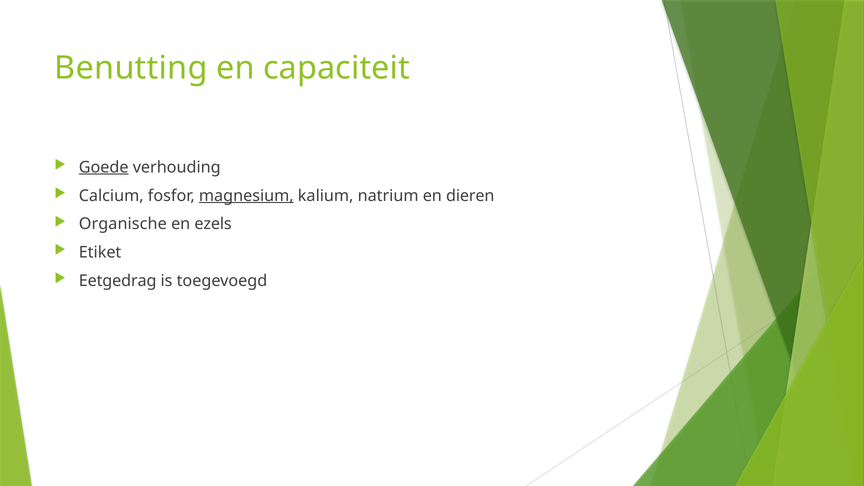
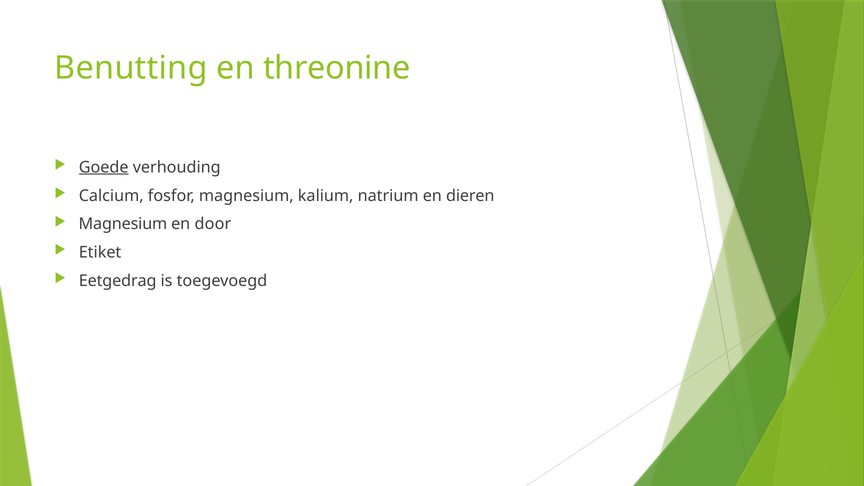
capaciteit: capaciteit -> threonine
magnesium at (246, 196) underline: present -> none
Organische at (123, 224): Organische -> Magnesium
ezels: ezels -> door
